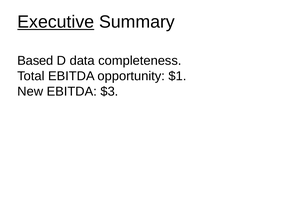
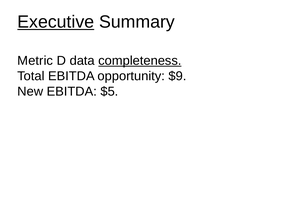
Based: Based -> Metric
completeness underline: none -> present
$1: $1 -> $9
$3: $3 -> $5
